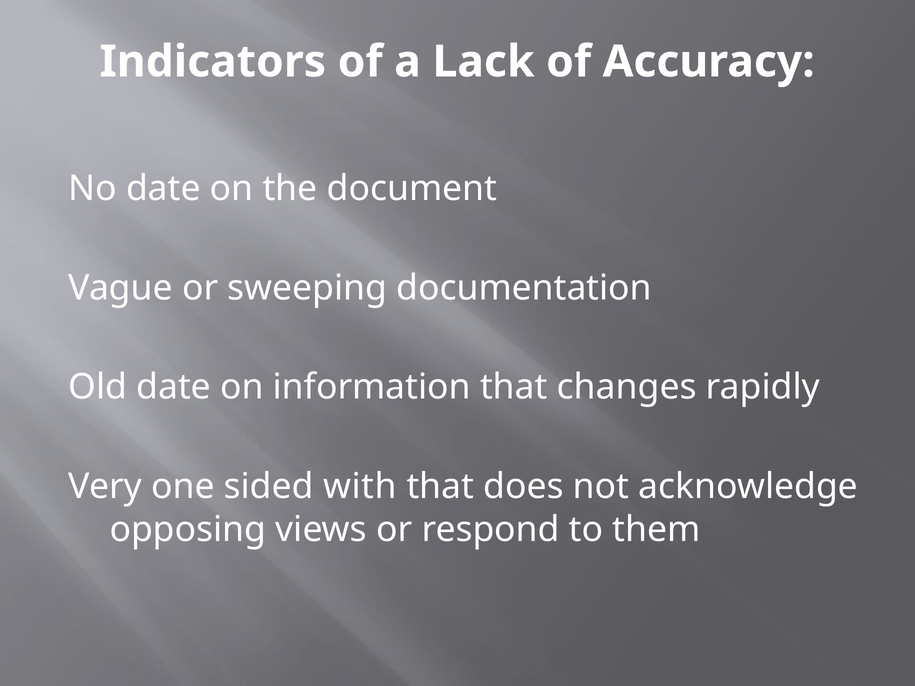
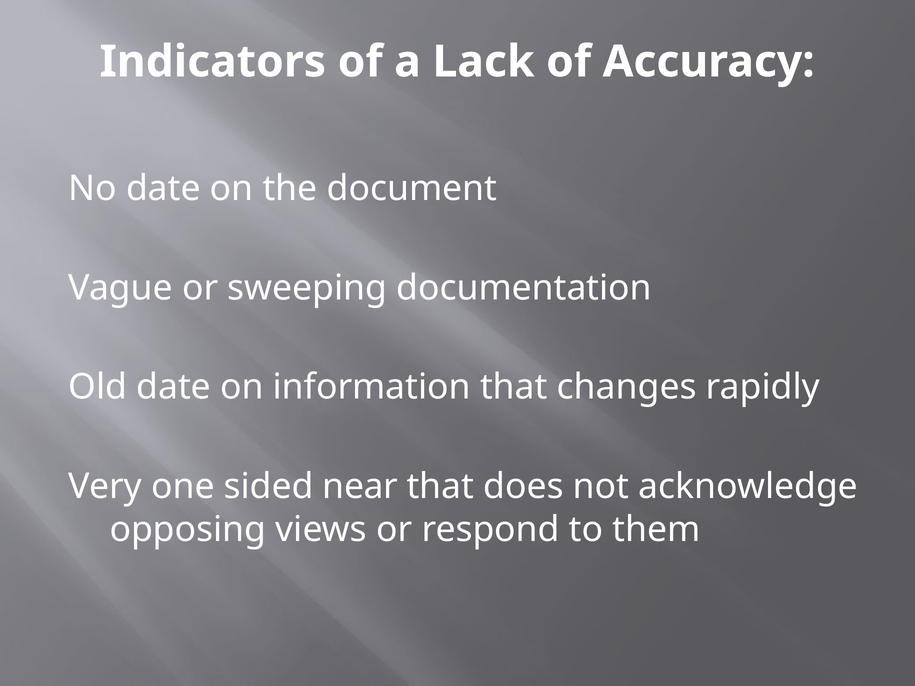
with: with -> near
